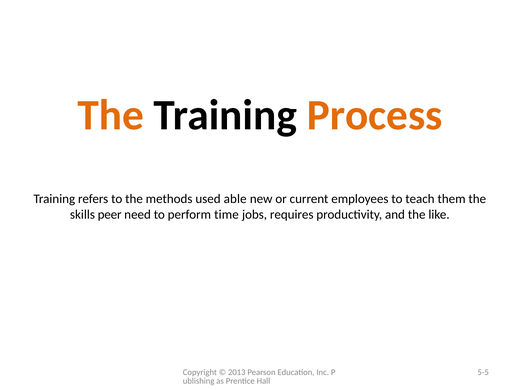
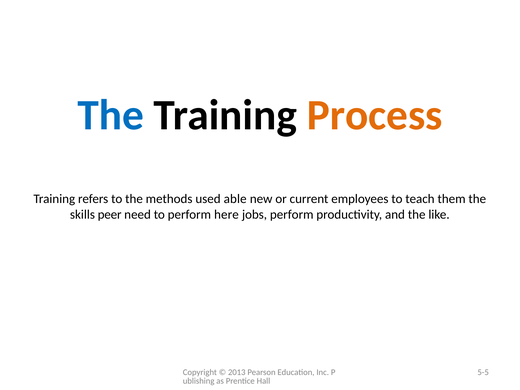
The at (111, 115) colour: orange -> blue
time: time -> here
jobs requires: requires -> perform
